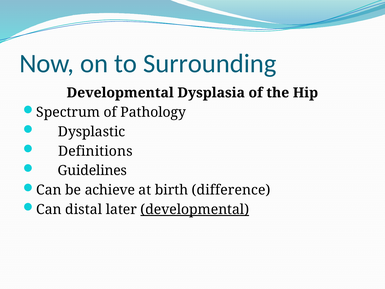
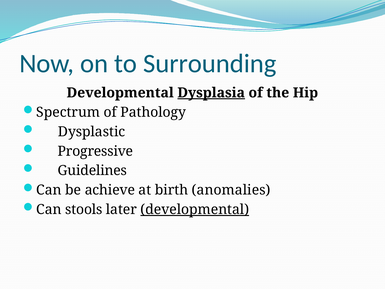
Dysplasia underline: none -> present
Definitions: Definitions -> Progressive
difference: difference -> anomalies
distal: distal -> stools
